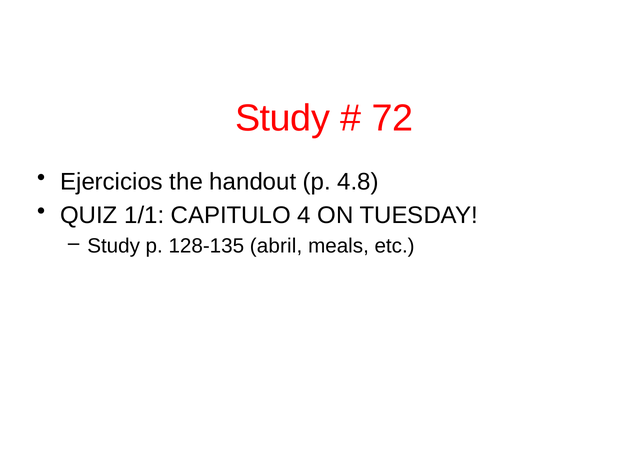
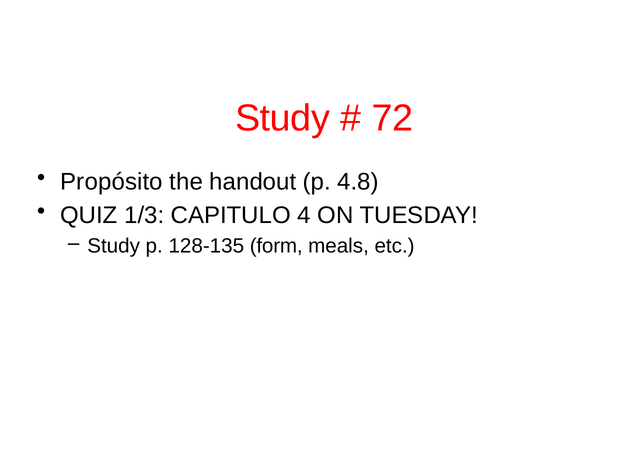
Ejercicios: Ejercicios -> Propósito
1/1: 1/1 -> 1/3
abril: abril -> form
